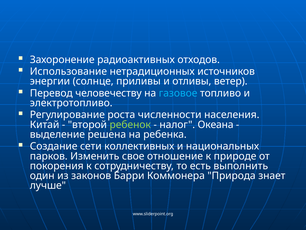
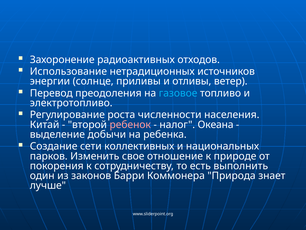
человечеству: человечеству -> преодоления
ребенок colour: light green -> pink
решена: решена -> добычи
